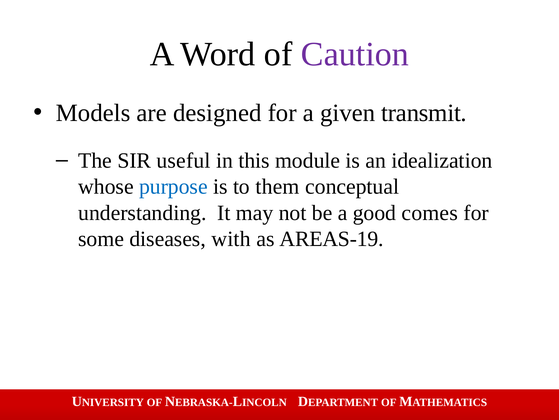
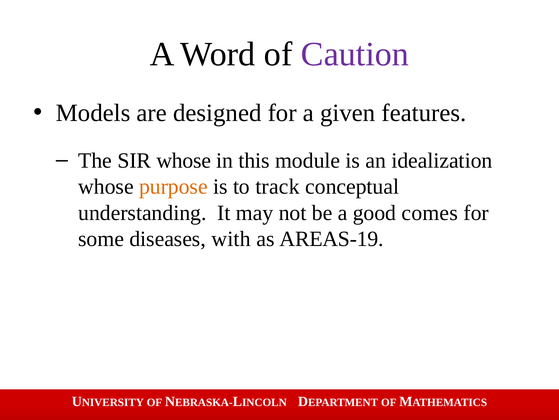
transmit: transmit -> features
SIR useful: useful -> whose
purpose colour: blue -> orange
them: them -> track
